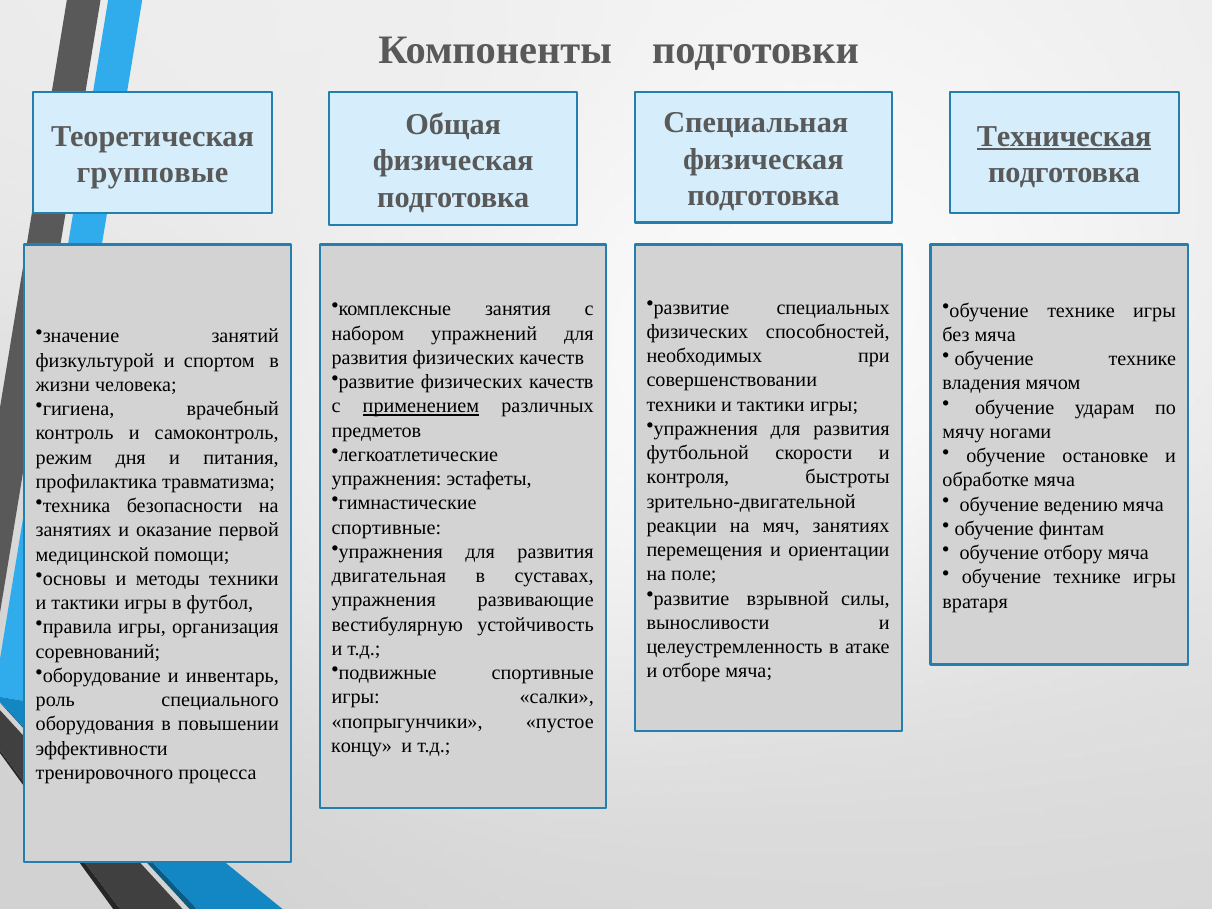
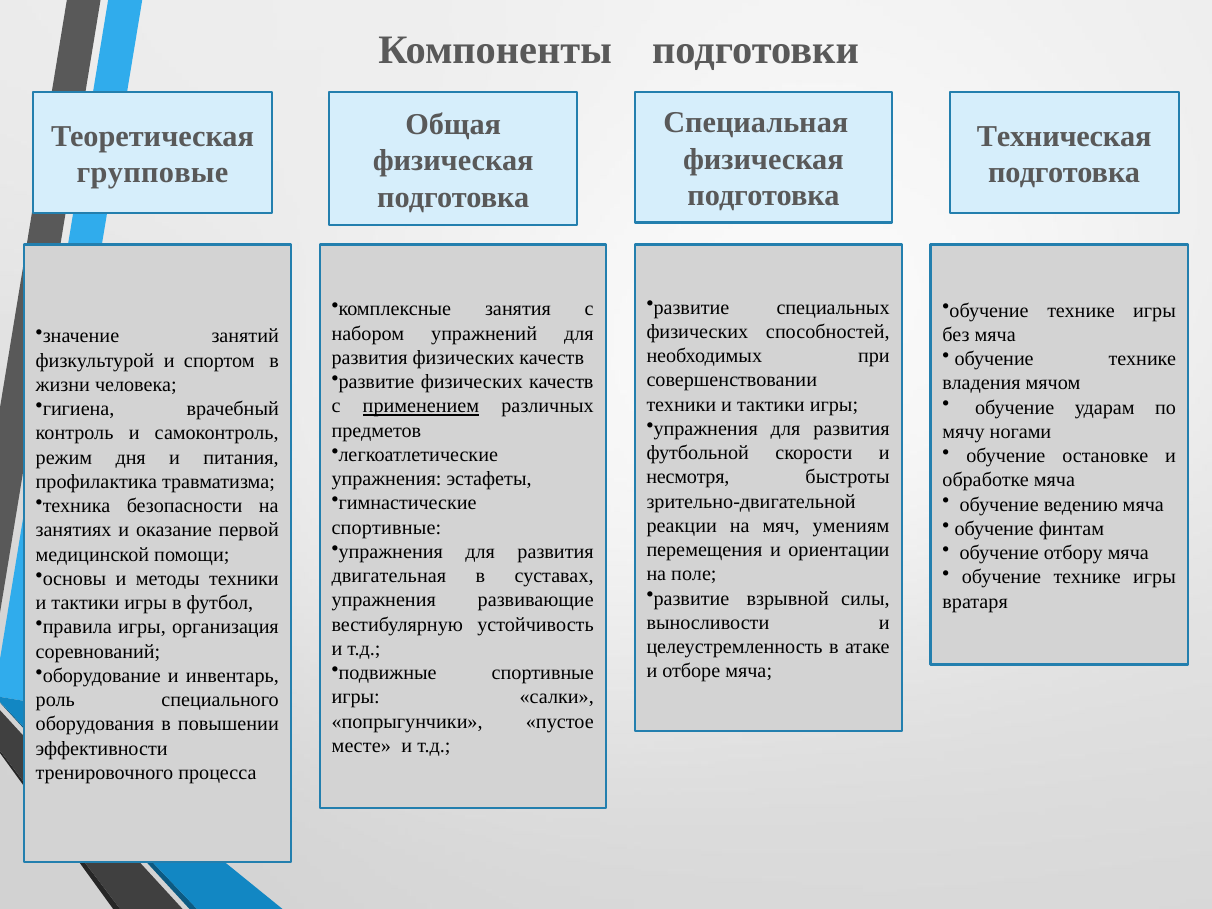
Техническая underline: present -> none
контроля: контроля -> несмотря
мяч занятиях: занятиях -> умениям
концу: концу -> месте
